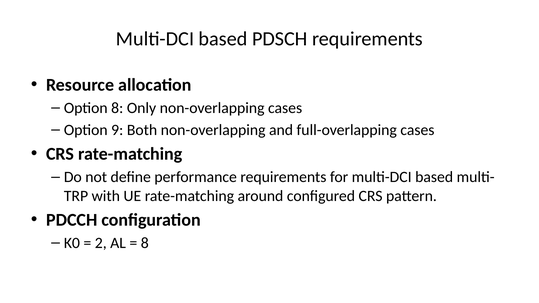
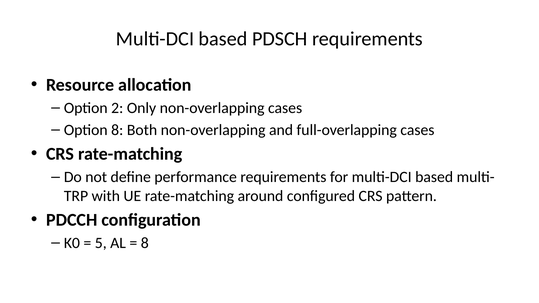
Option 8: 8 -> 2
Option 9: 9 -> 8
2: 2 -> 5
